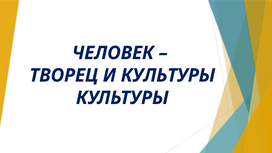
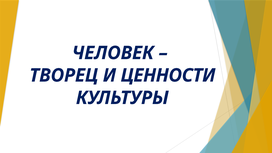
И КУЛЬТУРЫ: КУЛЬТУРЫ -> ЦЕННОСТИ
